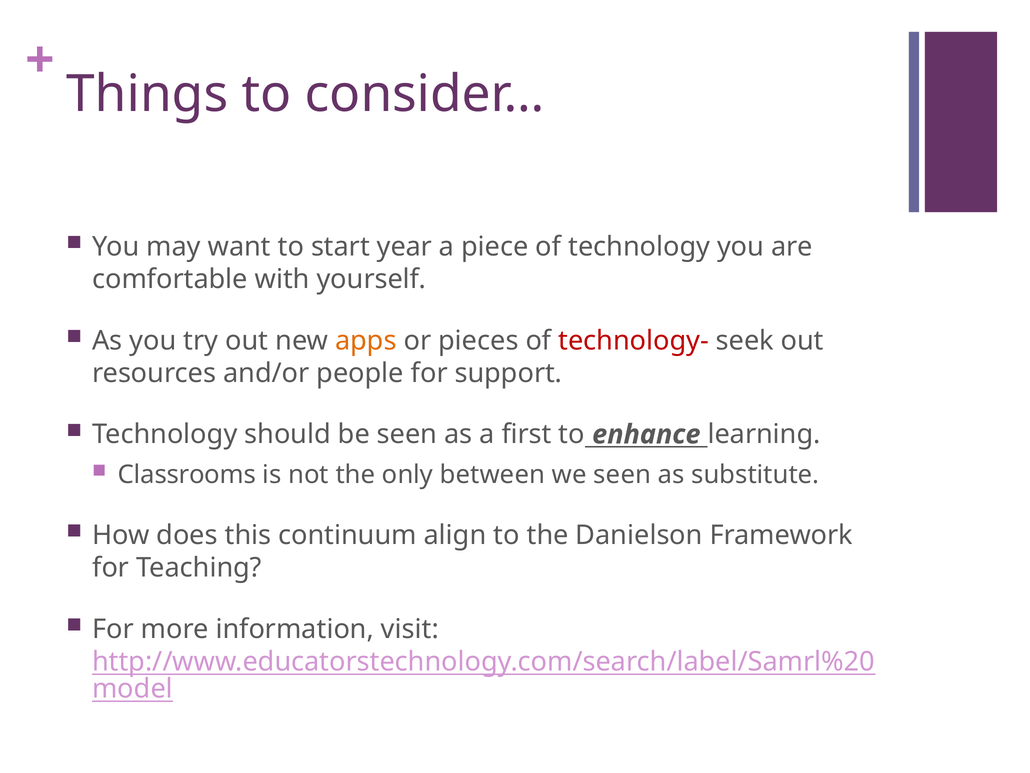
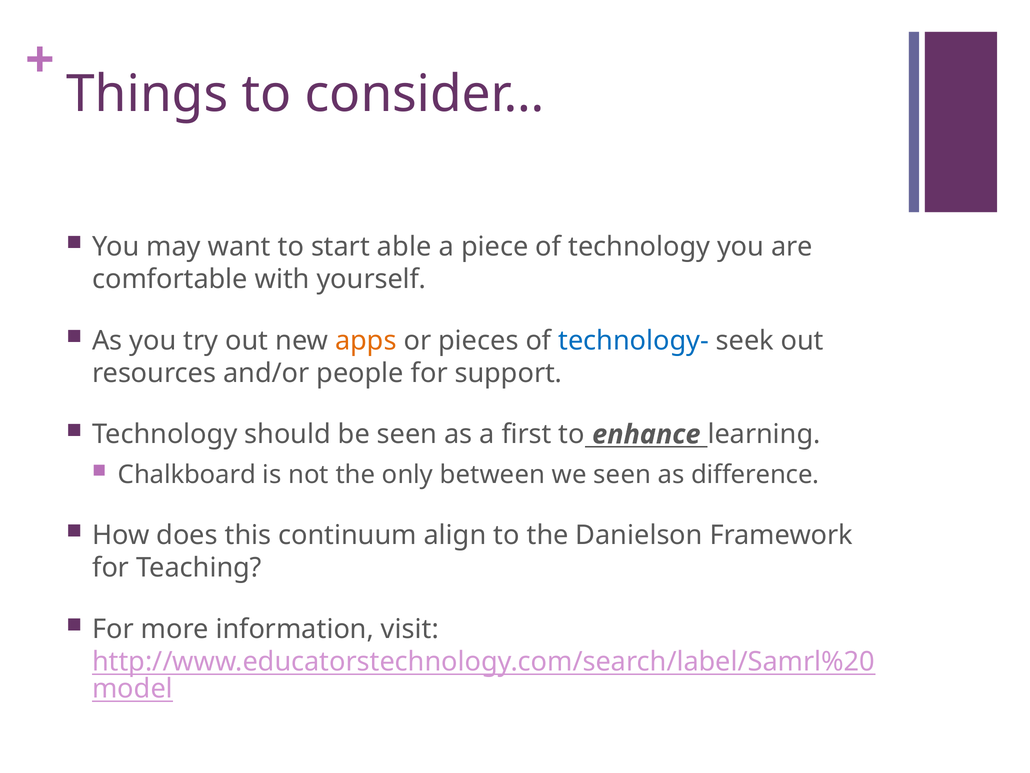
year: year -> able
technology- colour: red -> blue
Classrooms: Classrooms -> Chalkboard
substitute: substitute -> difference
